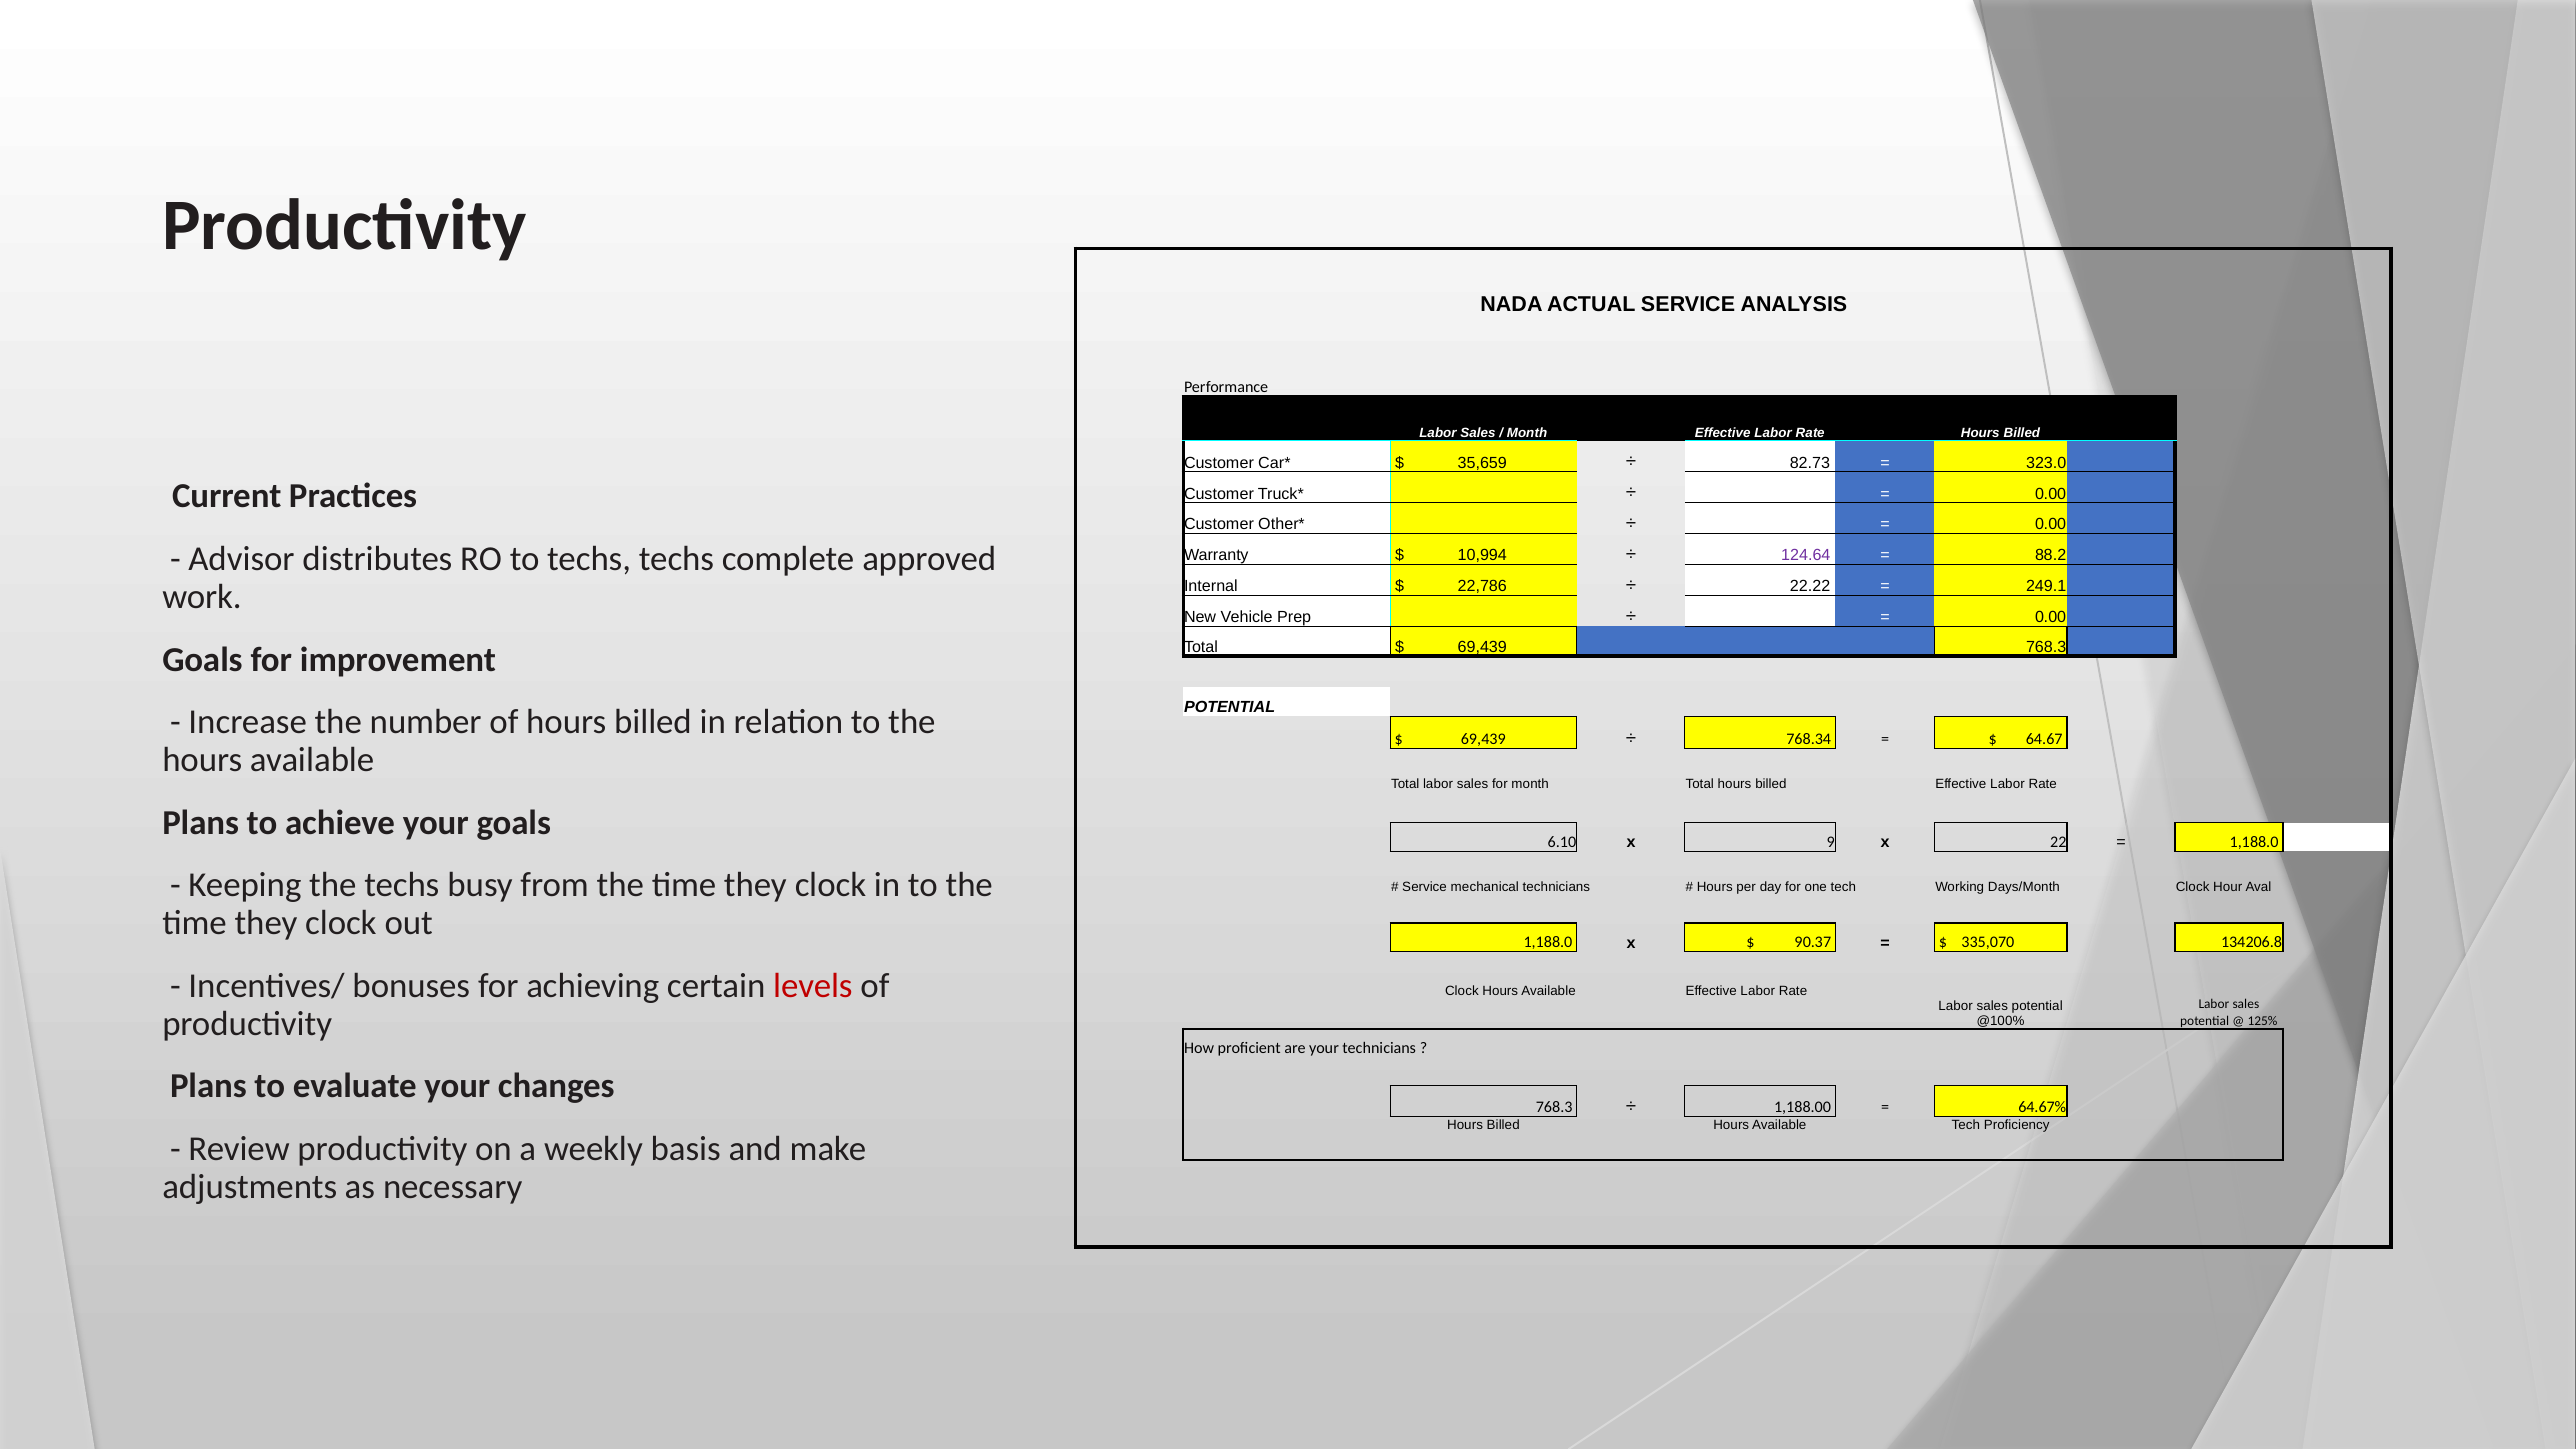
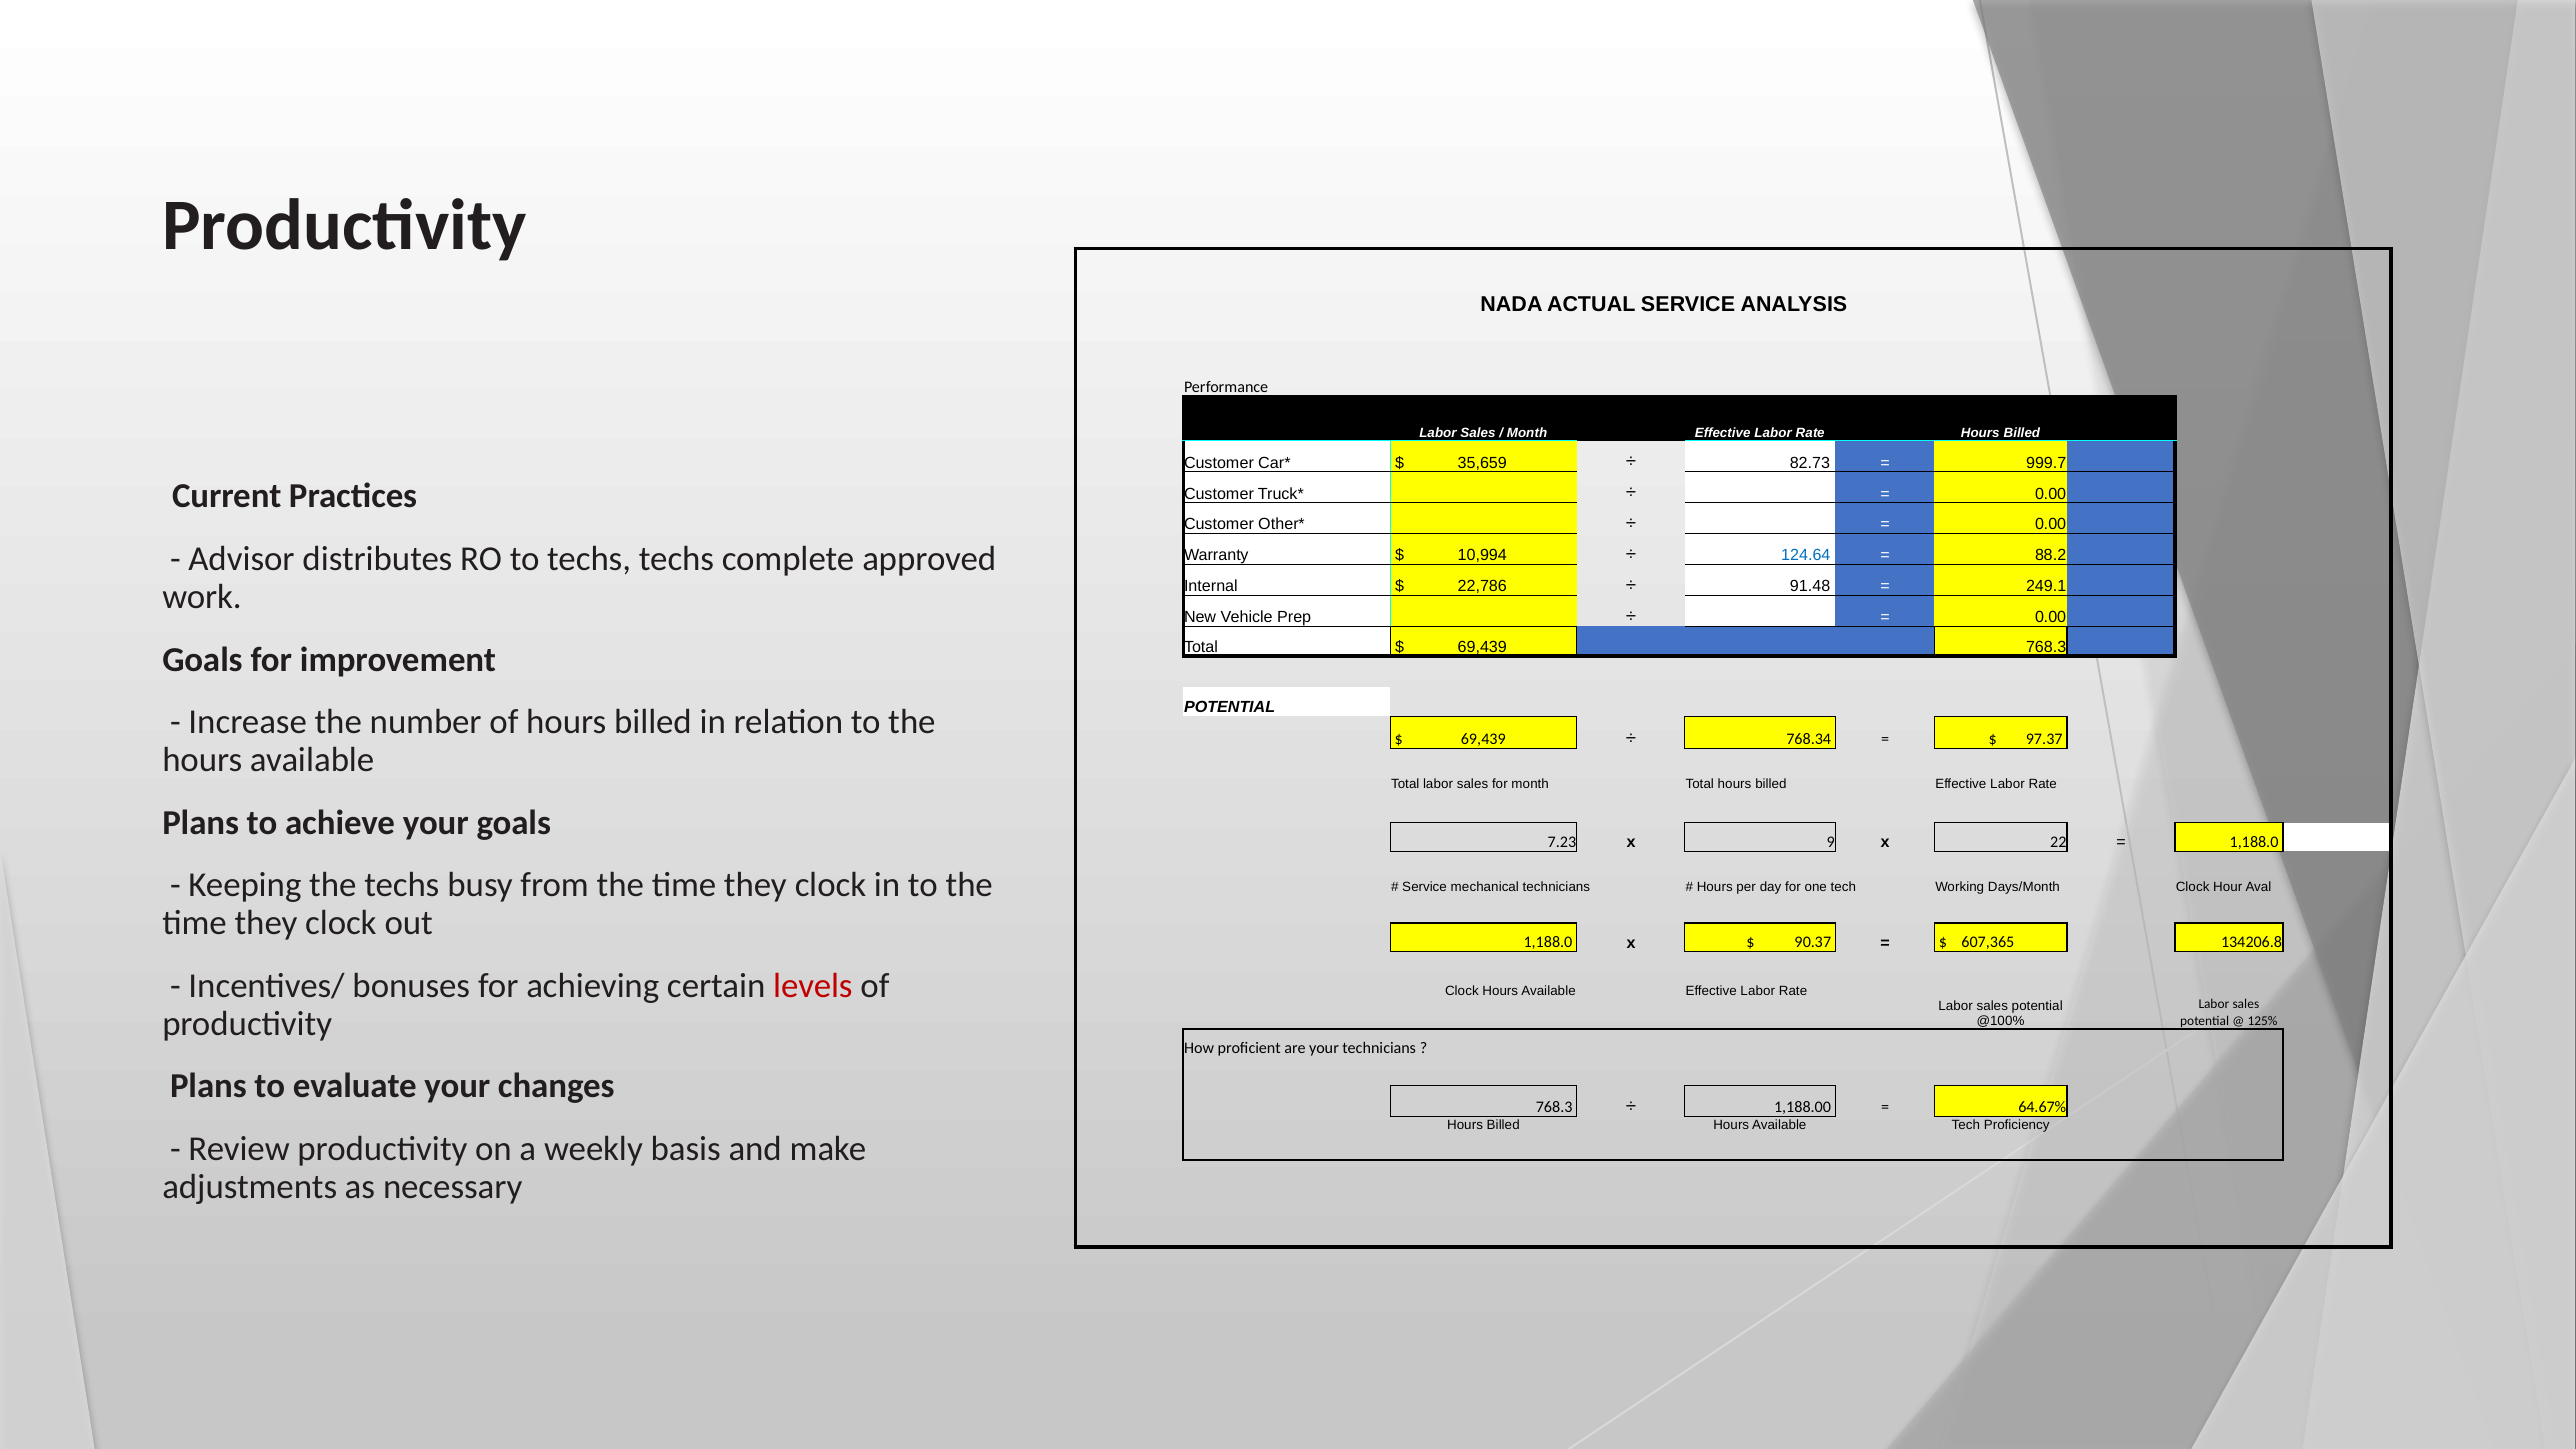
323.0: 323.0 -> 999.7
124.64 colour: purple -> blue
22.22: 22.22 -> 91.48
64.67: 64.67 -> 97.37
6.10: 6.10 -> 7.23
335,070: 335,070 -> 607,365
